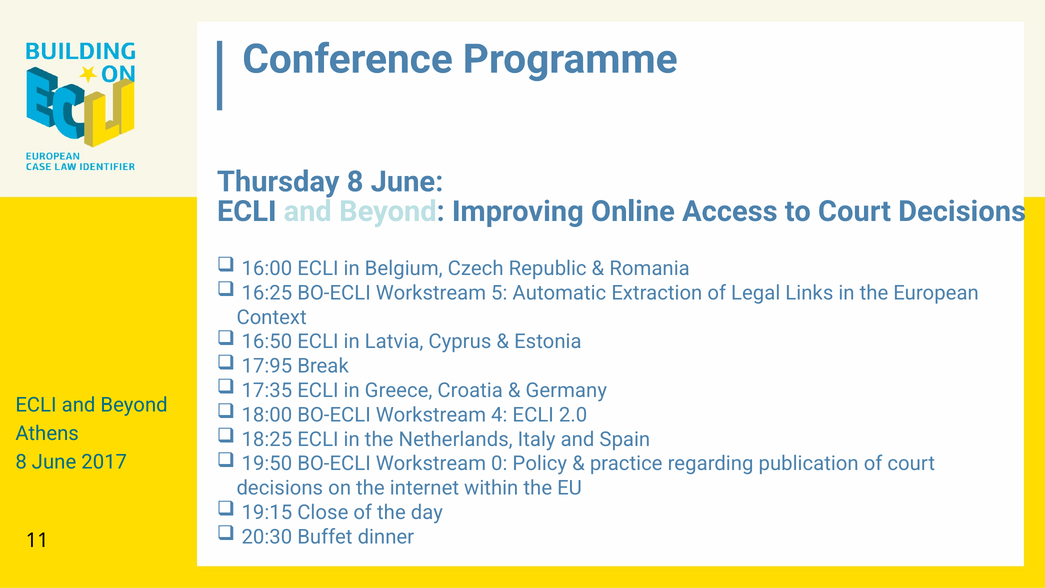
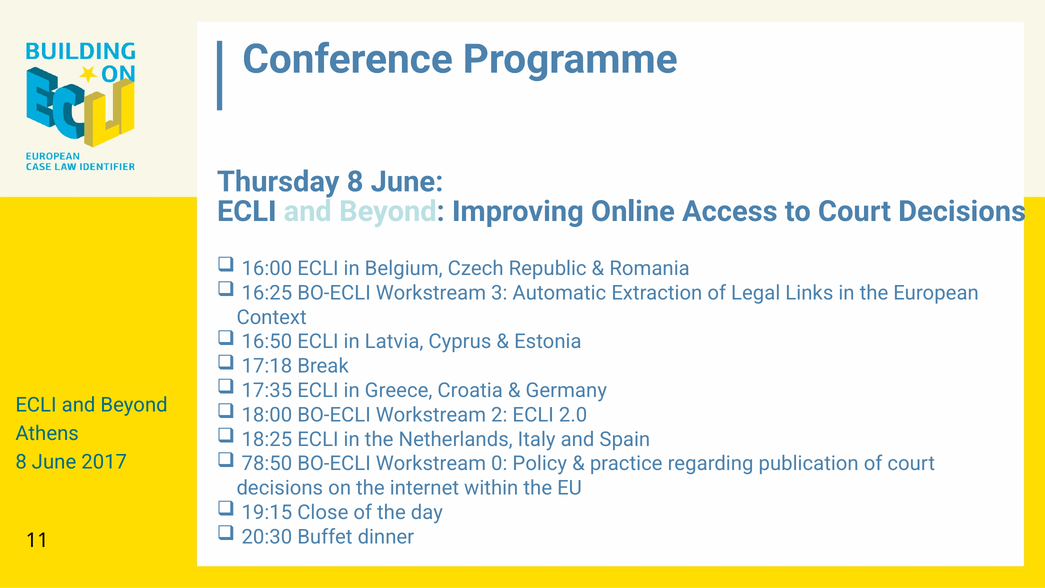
5: 5 -> 3
17:95: 17:95 -> 17:18
4: 4 -> 2
19:50: 19:50 -> 78:50
